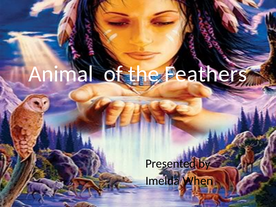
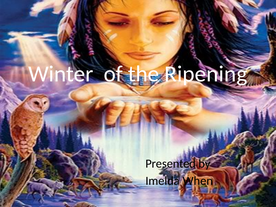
Animal: Animal -> Winter
Feathers: Feathers -> Ripening
